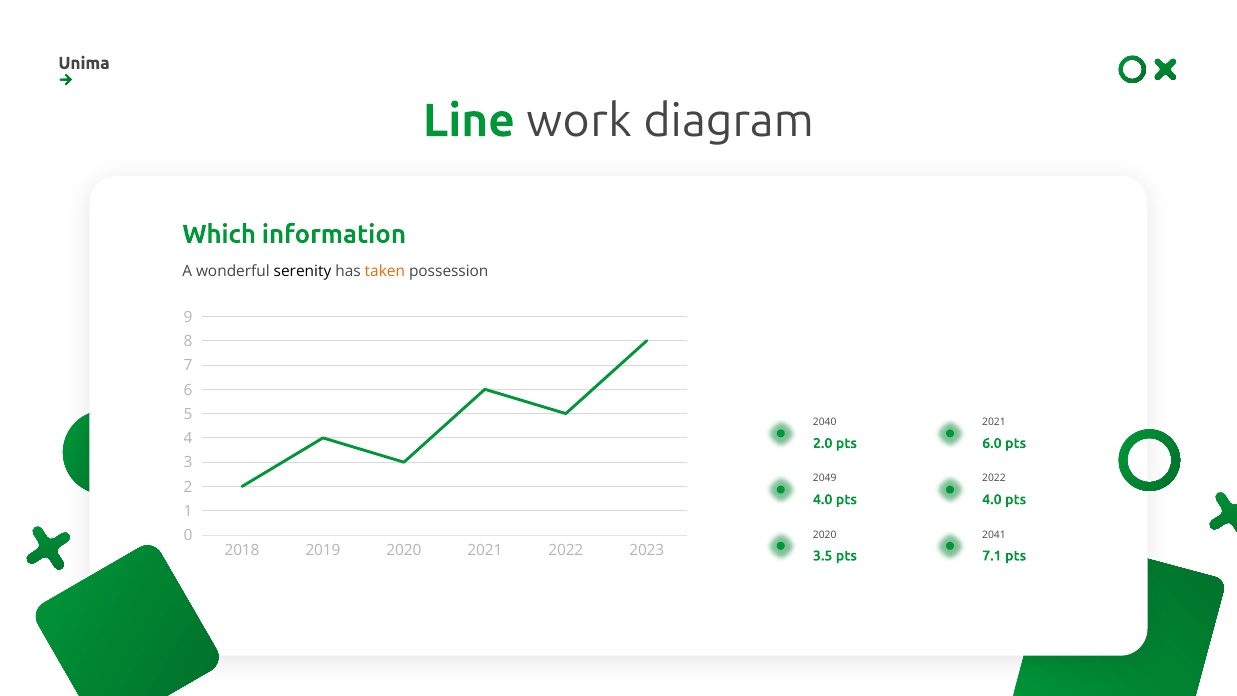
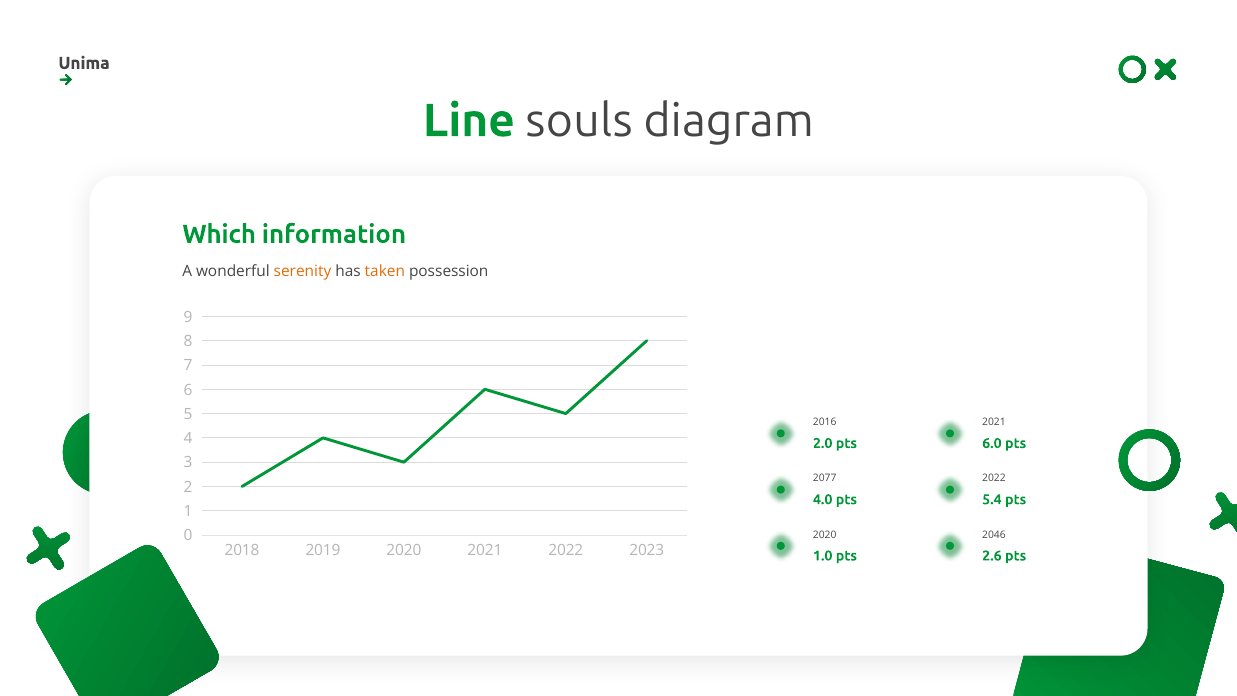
work: work -> souls
serenity colour: black -> orange
2040: 2040 -> 2016
2049: 2049 -> 2077
4.0 pts 4.0: 4.0 -> 5.4
2041: 2041 -> 2046
3.5: 3.5 -> 1.0
7.1: 7.1 -> 2.6
